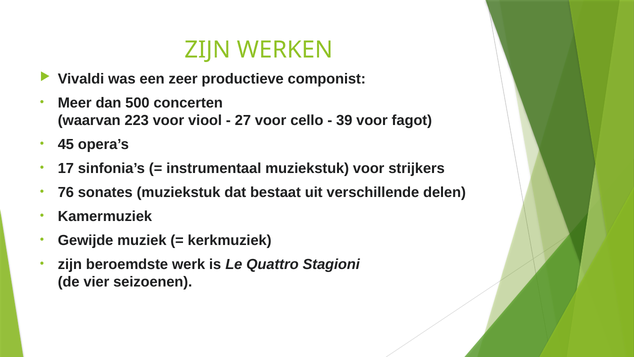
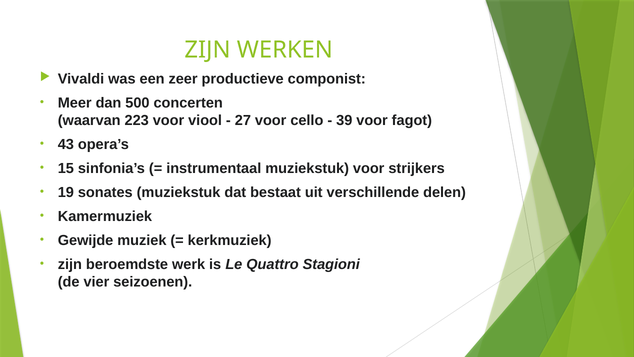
45: 45 -> 43
17: 17 -> 15
76: 76 -> 19
